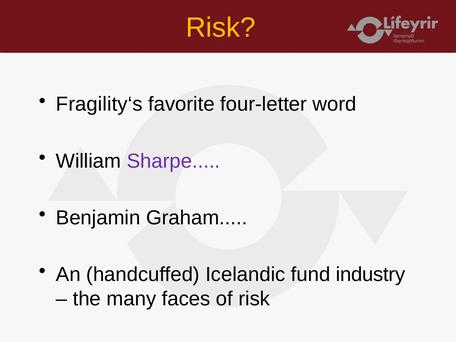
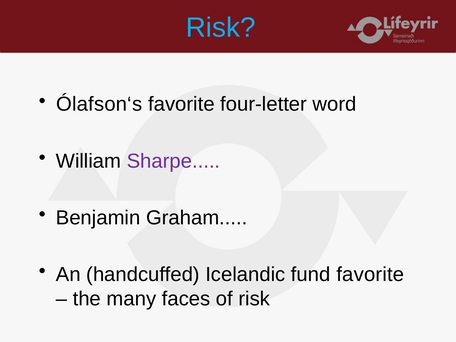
Risk at (221, 28) colour: yellow -> light blue
Fragility‘s: Fragility‘s -> Ólafson‘s
fund industry: industry -> favorite
